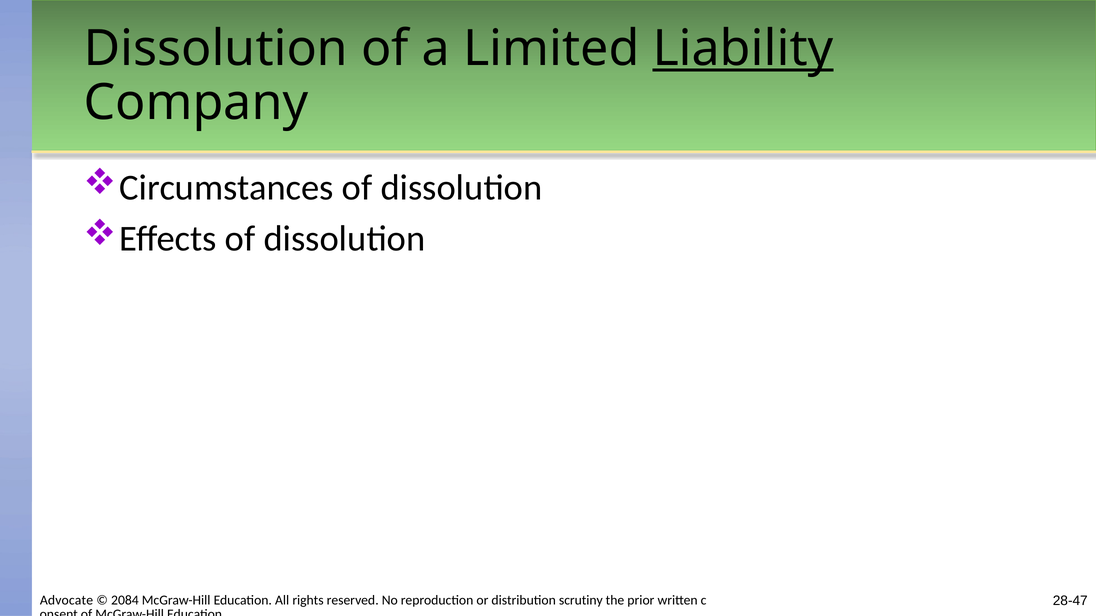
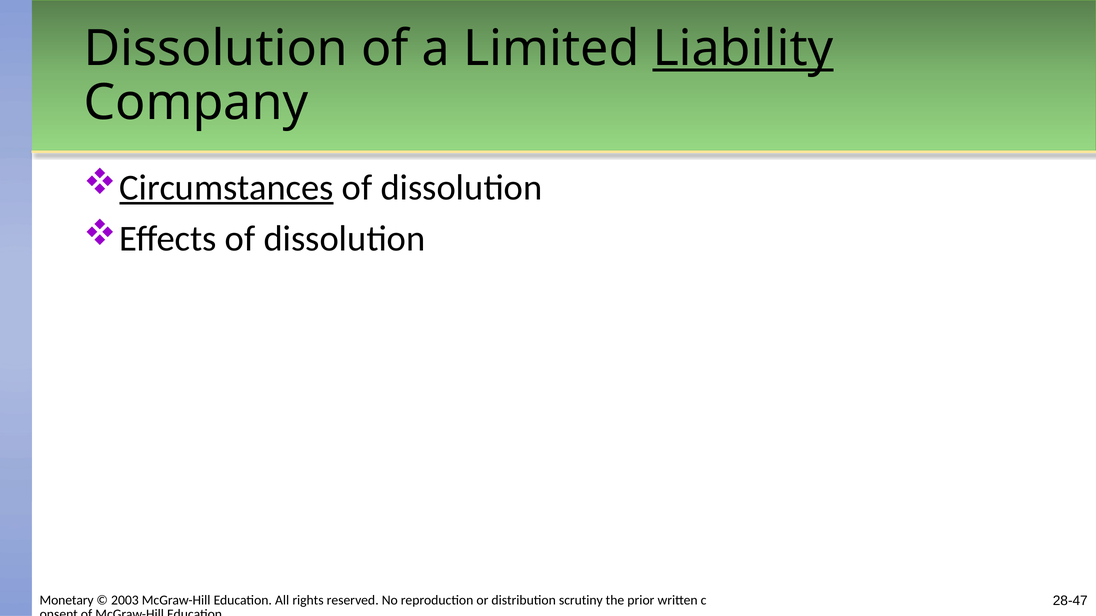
Circumstances underline: none -> present
Advocate: Advocate -> Monetary
2084: 2084 -> 2003
